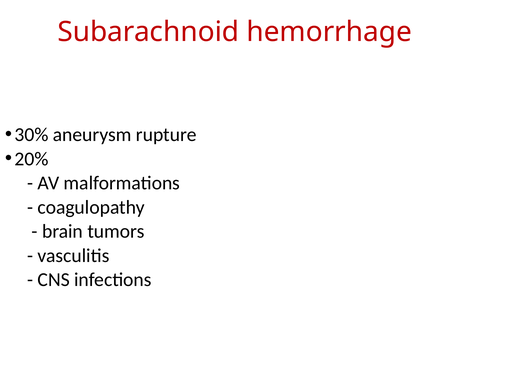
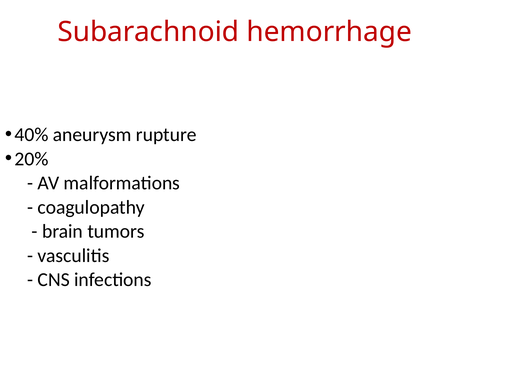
30%: 30% -> 40%
